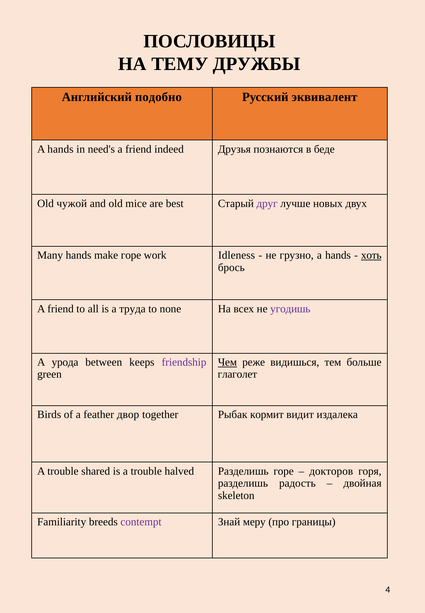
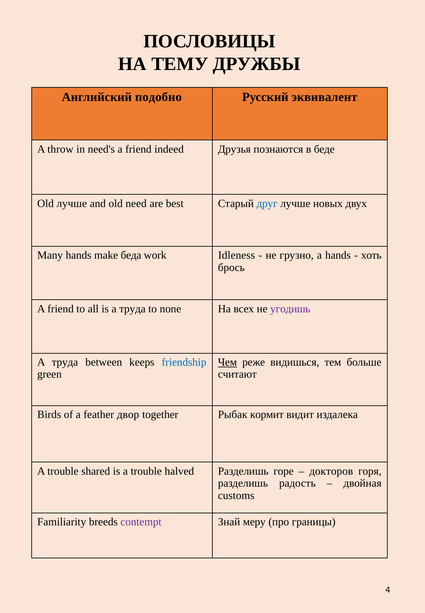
A hands: hands -> throw
Old чужой: чужой -> лучше
mice: mice -> need
друг colour: purple -> blue
make горе: горе -> беда
хоть underline: present -> none
урода at (65, 363): урода -> труда
friendship colour: purple -> blue
глаголет: глаголет -> считают
skeleton: skeleton -> customs
